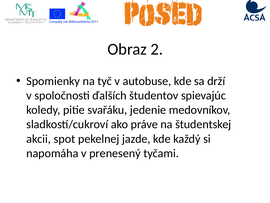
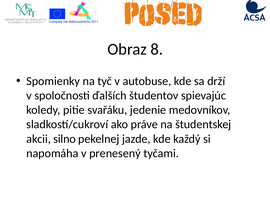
2: 2 -> 8
spot: spot -> silno
